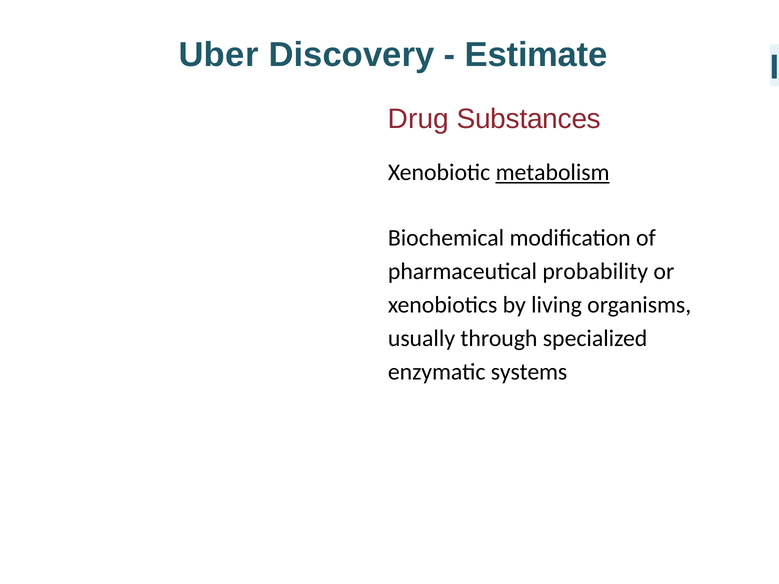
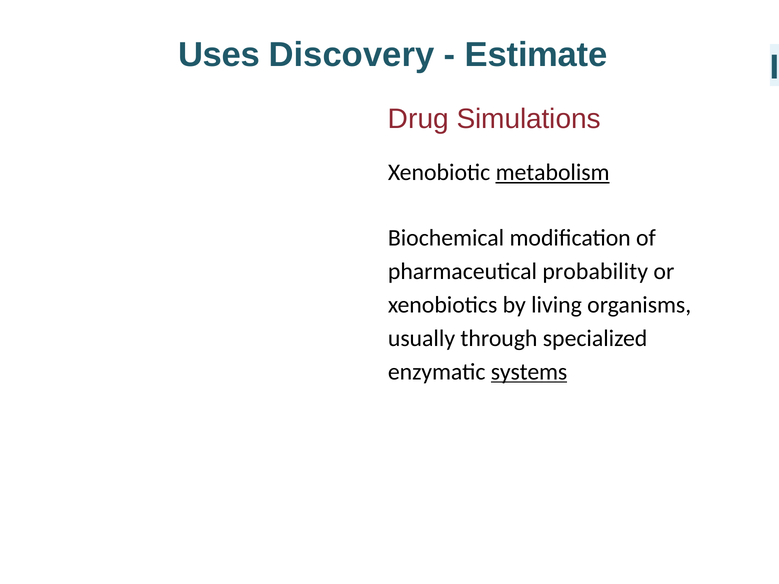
Uber: Uber -> Uses
Substances: Substances -> Simulations
systems underline: none -> present
